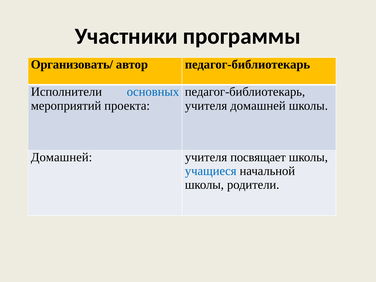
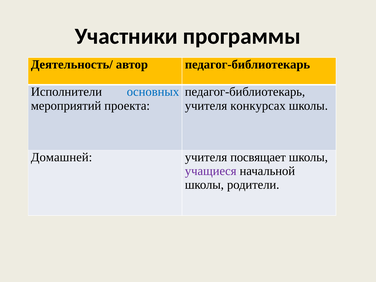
Организовать/: Организовать/ -> Деятельность/
учителя домашней: домашней -> конкурсах
учащиеся colour: blue -> purple
